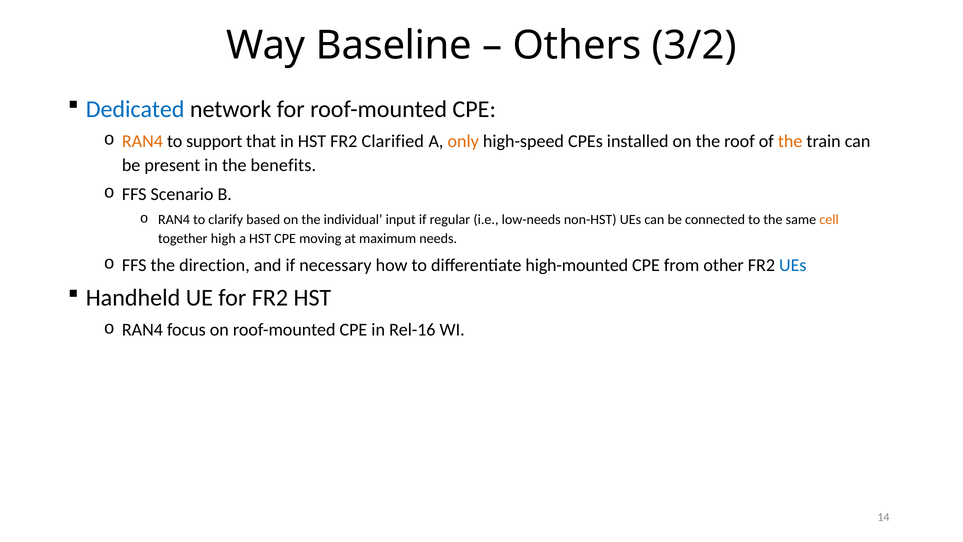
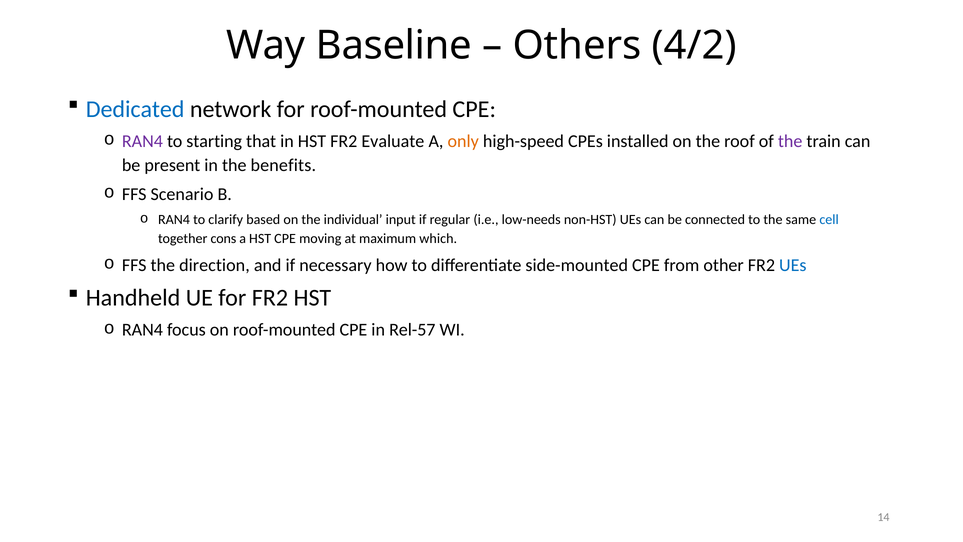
3/2: 3/2 -> 4/2
RAN4 at (142, 141) colour: orange -> purple
support: support -> starting
Clarified: Clarified -> Evaluate
the at (790, 141) colour: orange -> purple
cell colour: orange -> blue
high: high -> cons
needs: needs -> which
high-mounted: high-mounted -> side-mounted
Rel-16: Rel-16 -> Rel-57
